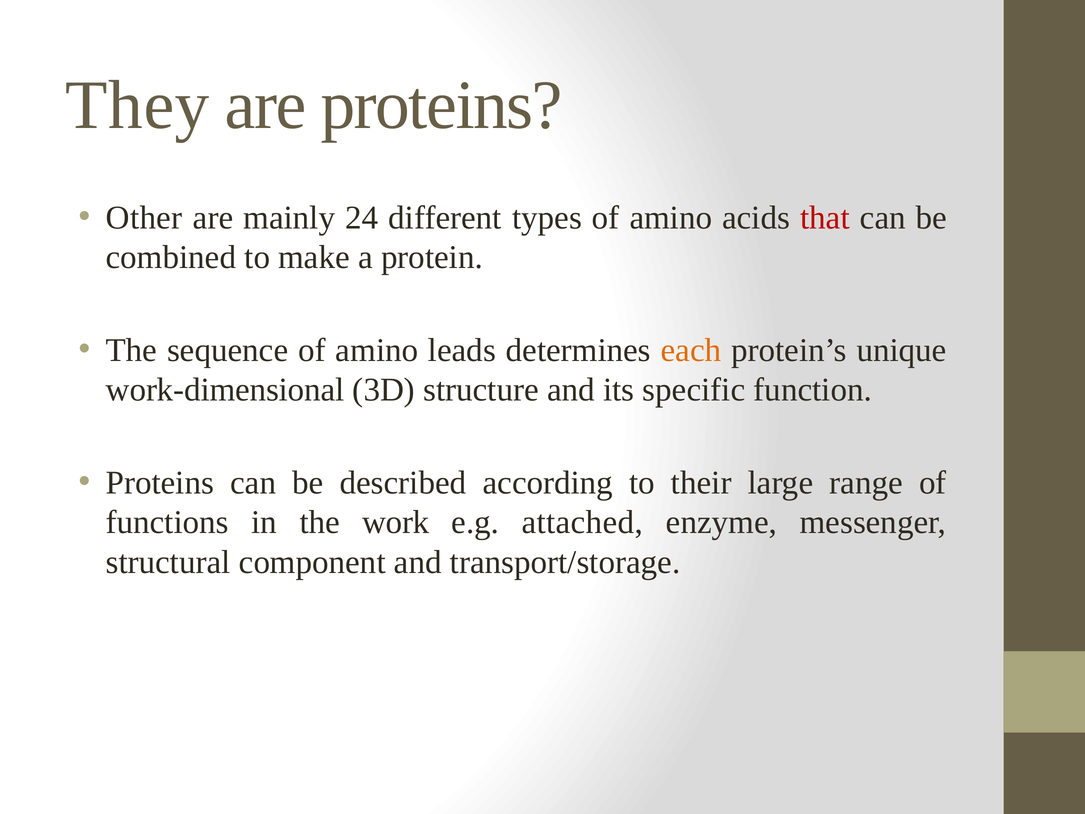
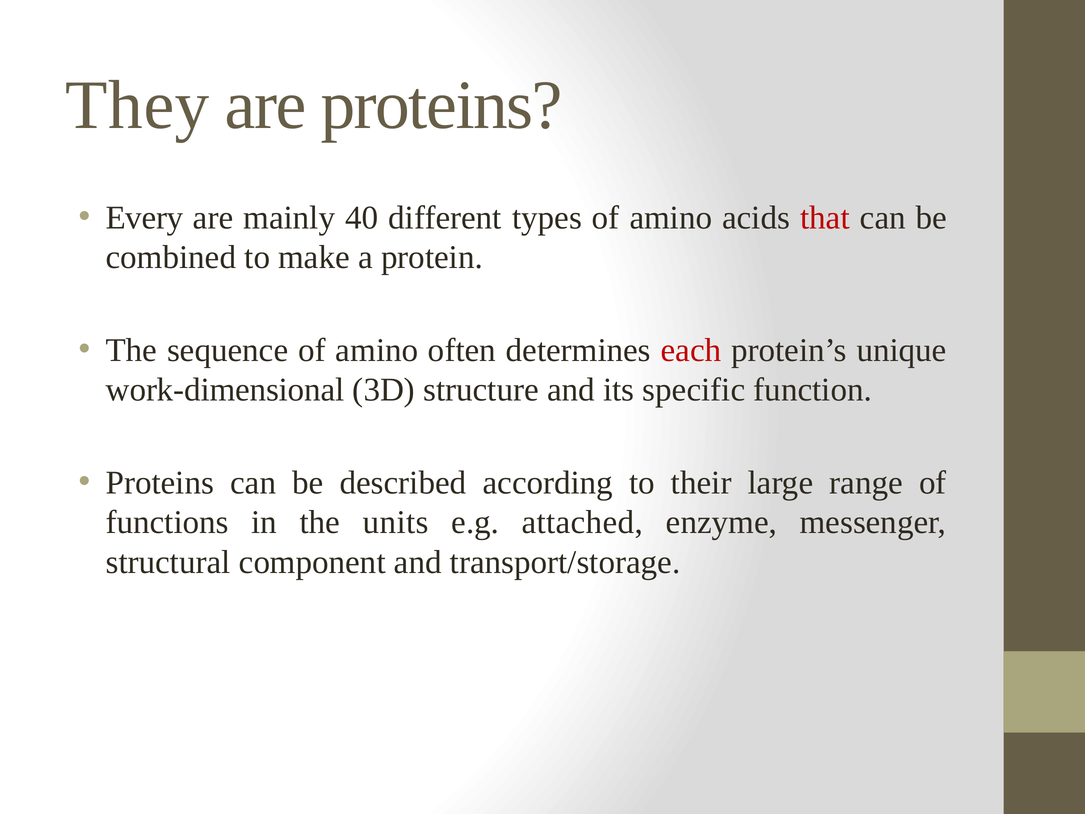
Other: Other -> Every
24: 24 -> 40
leads: leads -> often
each colour: orange -> red
work: work -> units
